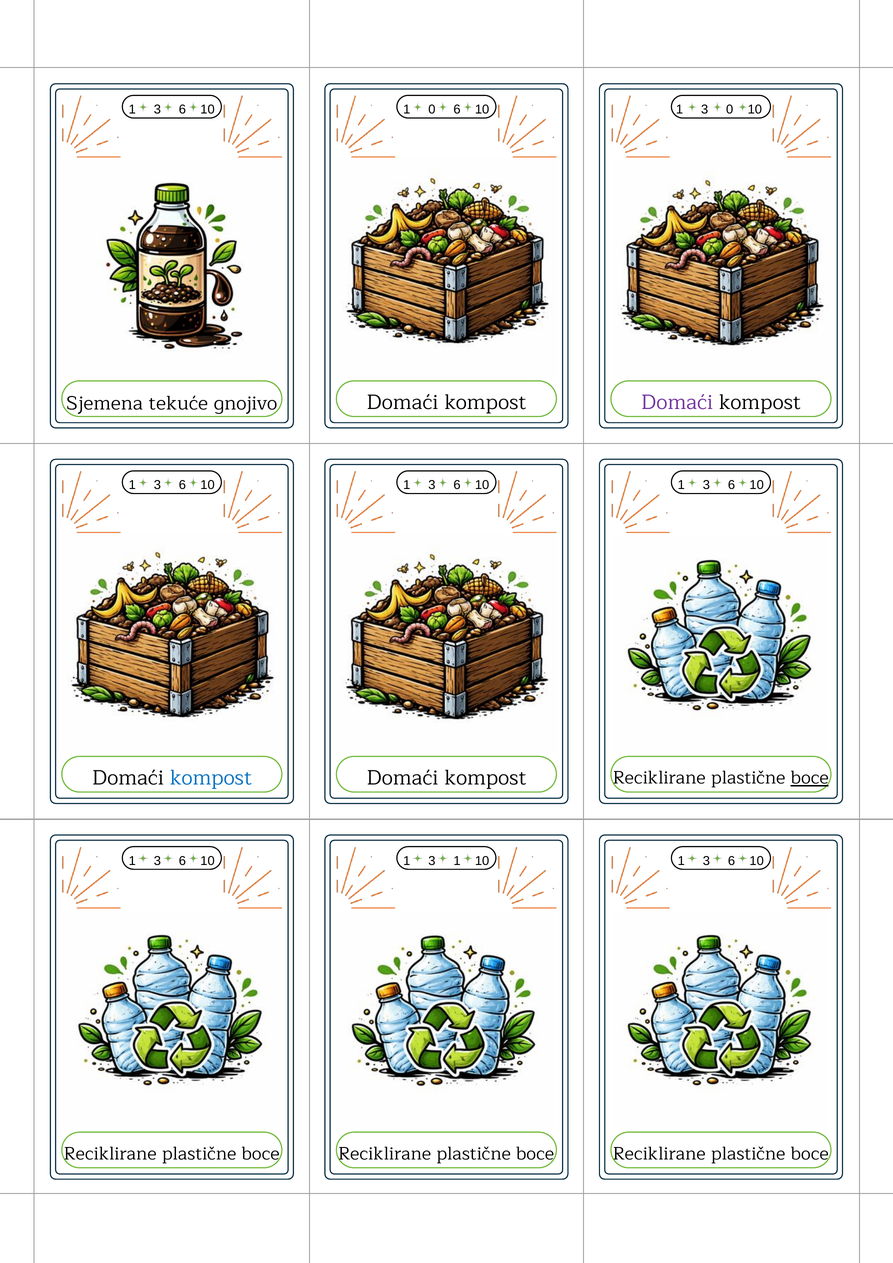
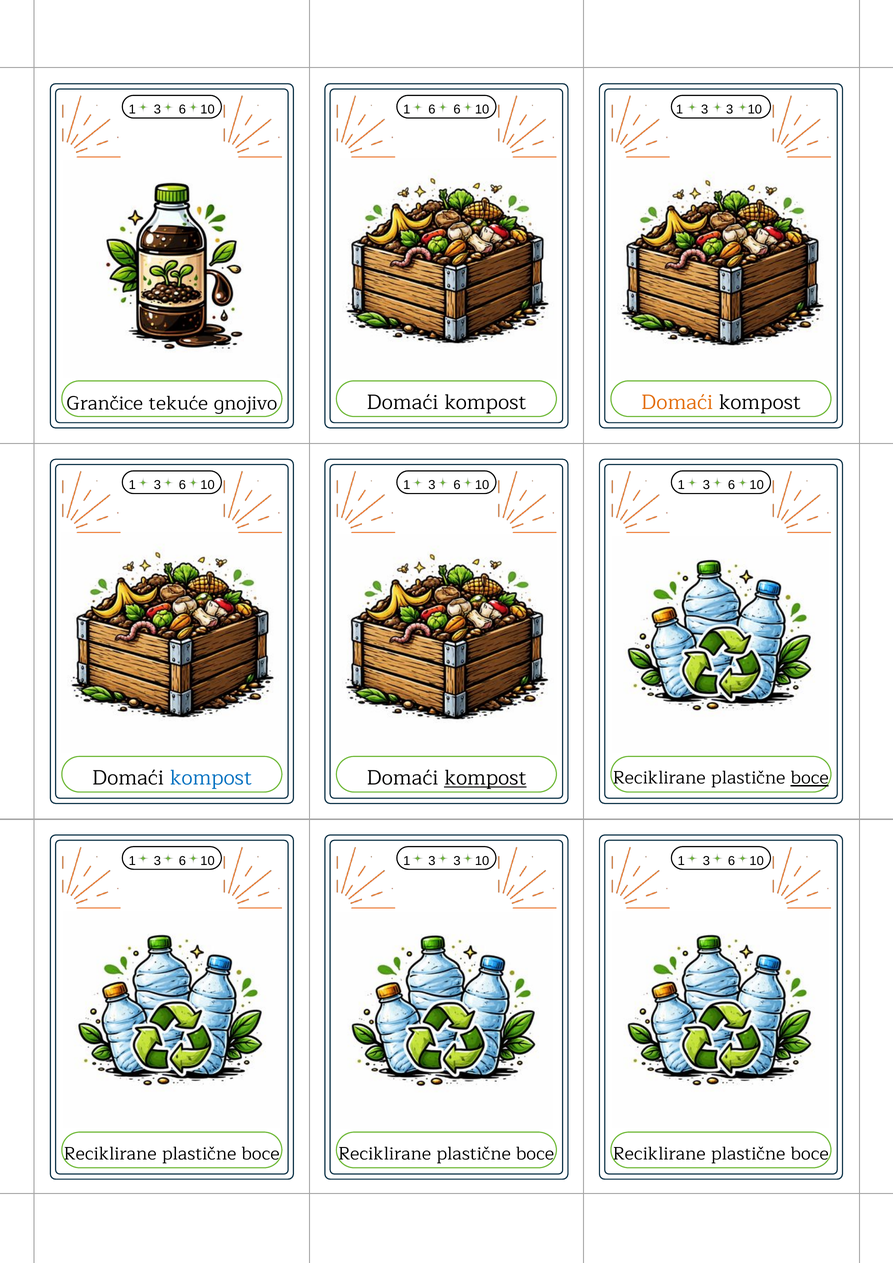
1 0: 0 -> 6
0 at (730, 110): 0 -> 3
Domaći at (677, 403) colour: purple -> orange
Sjemena: Sjemena -> Grančice
kompost at (485, 778) underline: none -> present
1 at (457, 861): 1 -> 3
